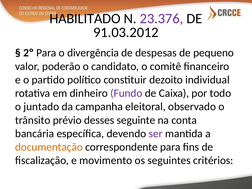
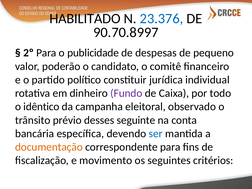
23.376 colour: purple -> blue
91.03.2012: 91.03.2012 -> 90.70.8997
divergência: divergência -> publicidade
dezoito: dezoito -> jurídica
juntado: juntado -> idêntico
ser colour: purple -> blue
